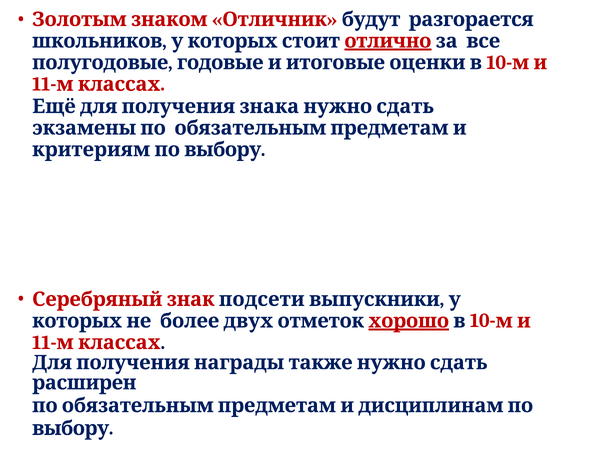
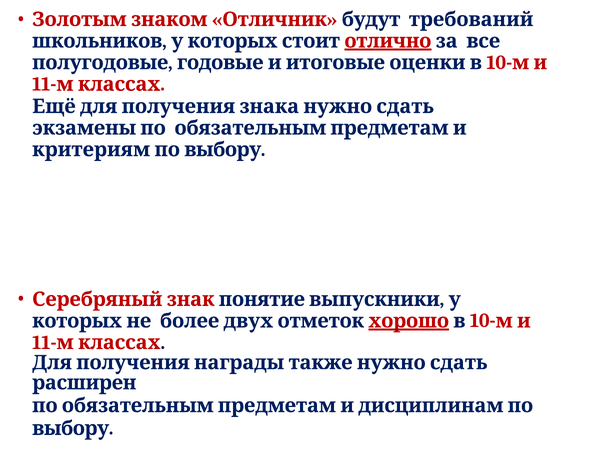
разгорается: разгорается -> требований
подсети: подсети -> понятие
